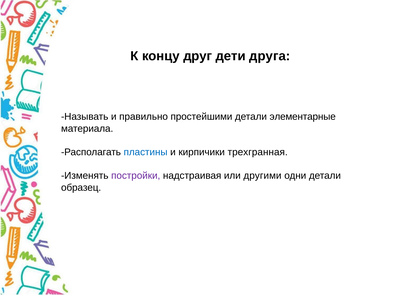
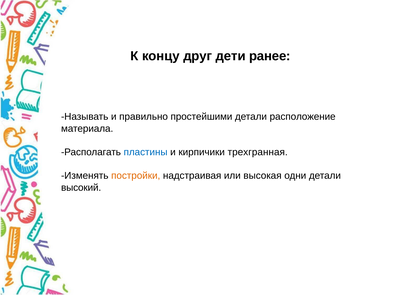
друга: друга -> ранее
элементарные: элементарные -> расположение
постройки colour: purple -> orange
другими: другими -> высокая
образец: образец -> высокий
